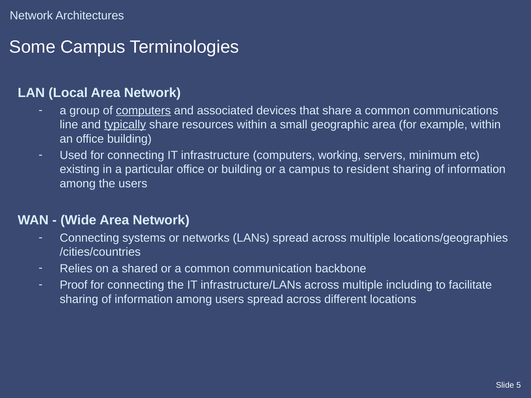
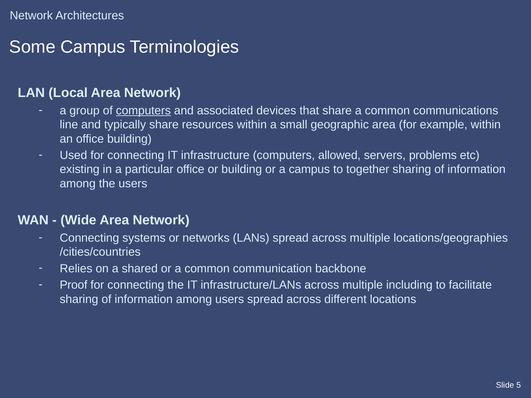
typically underline: present -> none
working: working -> allowed
minimum: minimum -> problems
resident: resident -> together
